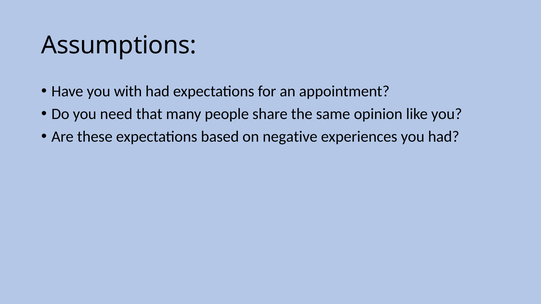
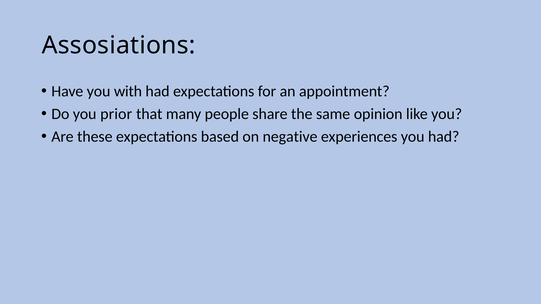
Assumptions: Assumptions -> Assosiations
need: need -> prior
